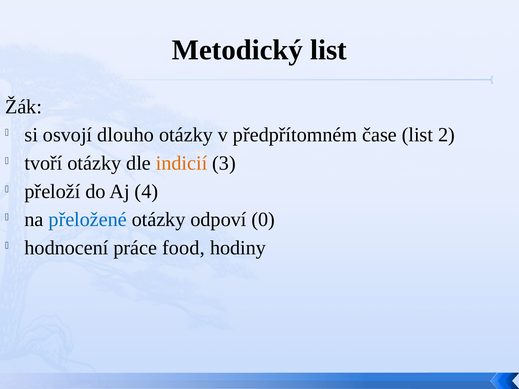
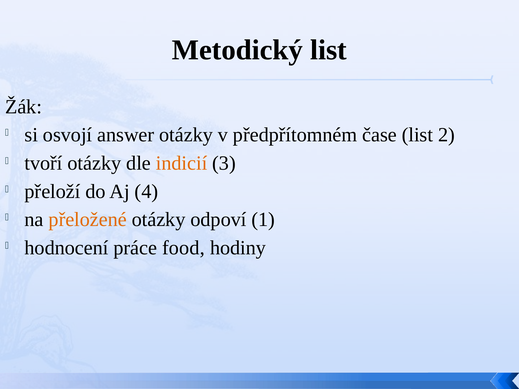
dlouho: dlouho -> answer
přeložené colour: blue -> orange
0: 0 -> 1
